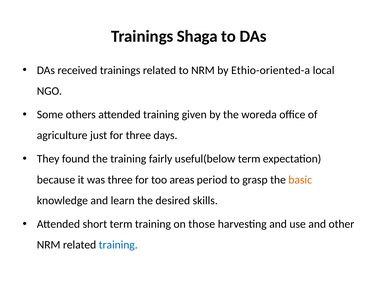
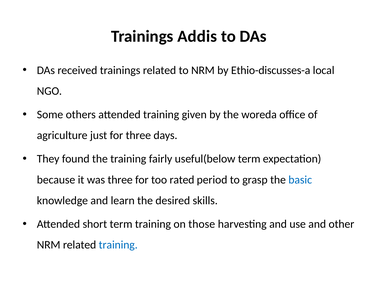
Shaga: Shaga -> Addis
Ethio-oriented-a: Ethio-oriented-a -> Ethio-discusses-a
areas: areas -> rated
basic colour: orange -> blue
